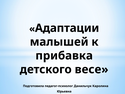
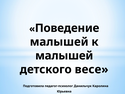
Адаптации: Адаптации -> Поведение
прибавка at (64, 56): прибавка -> малышей
